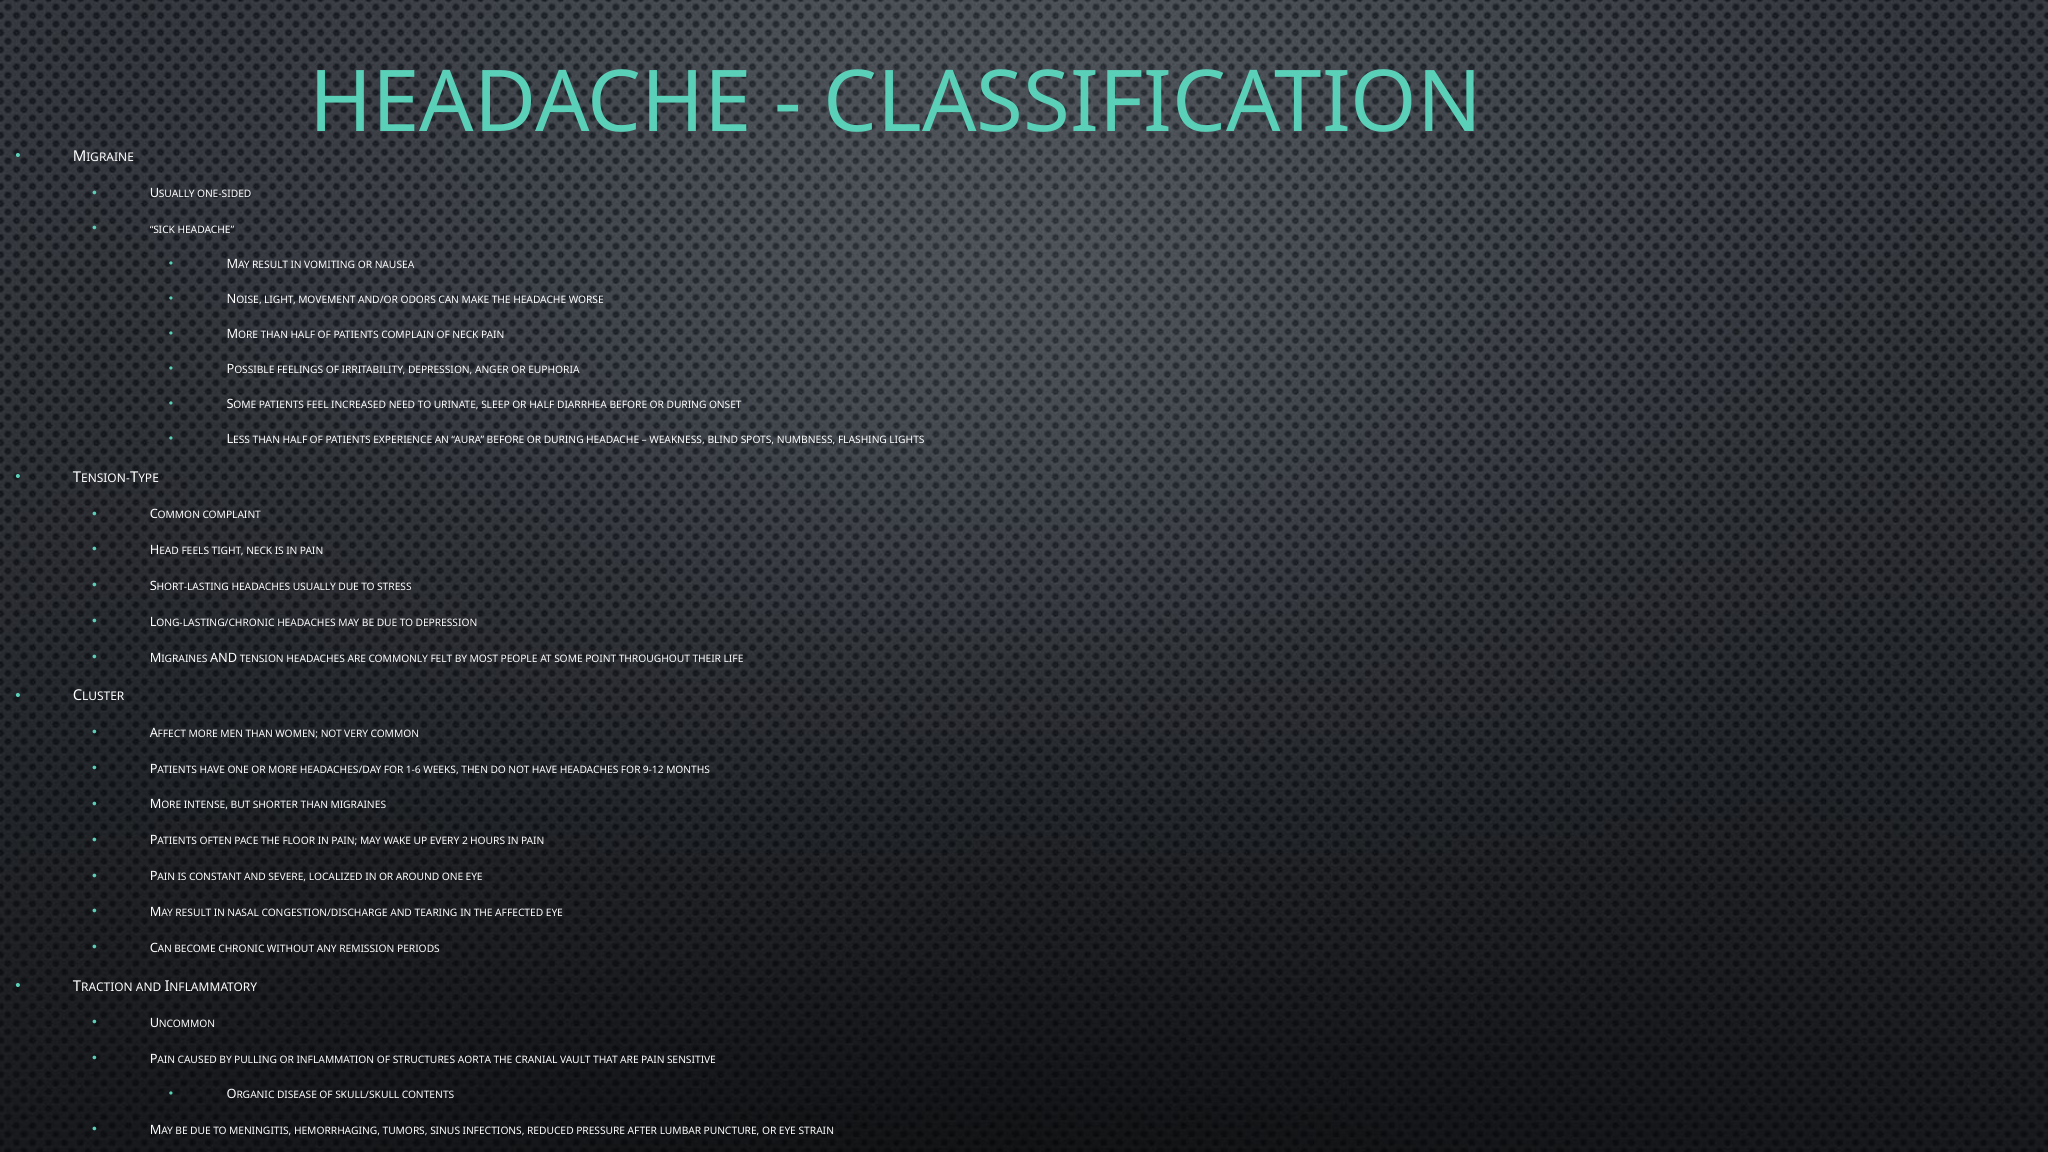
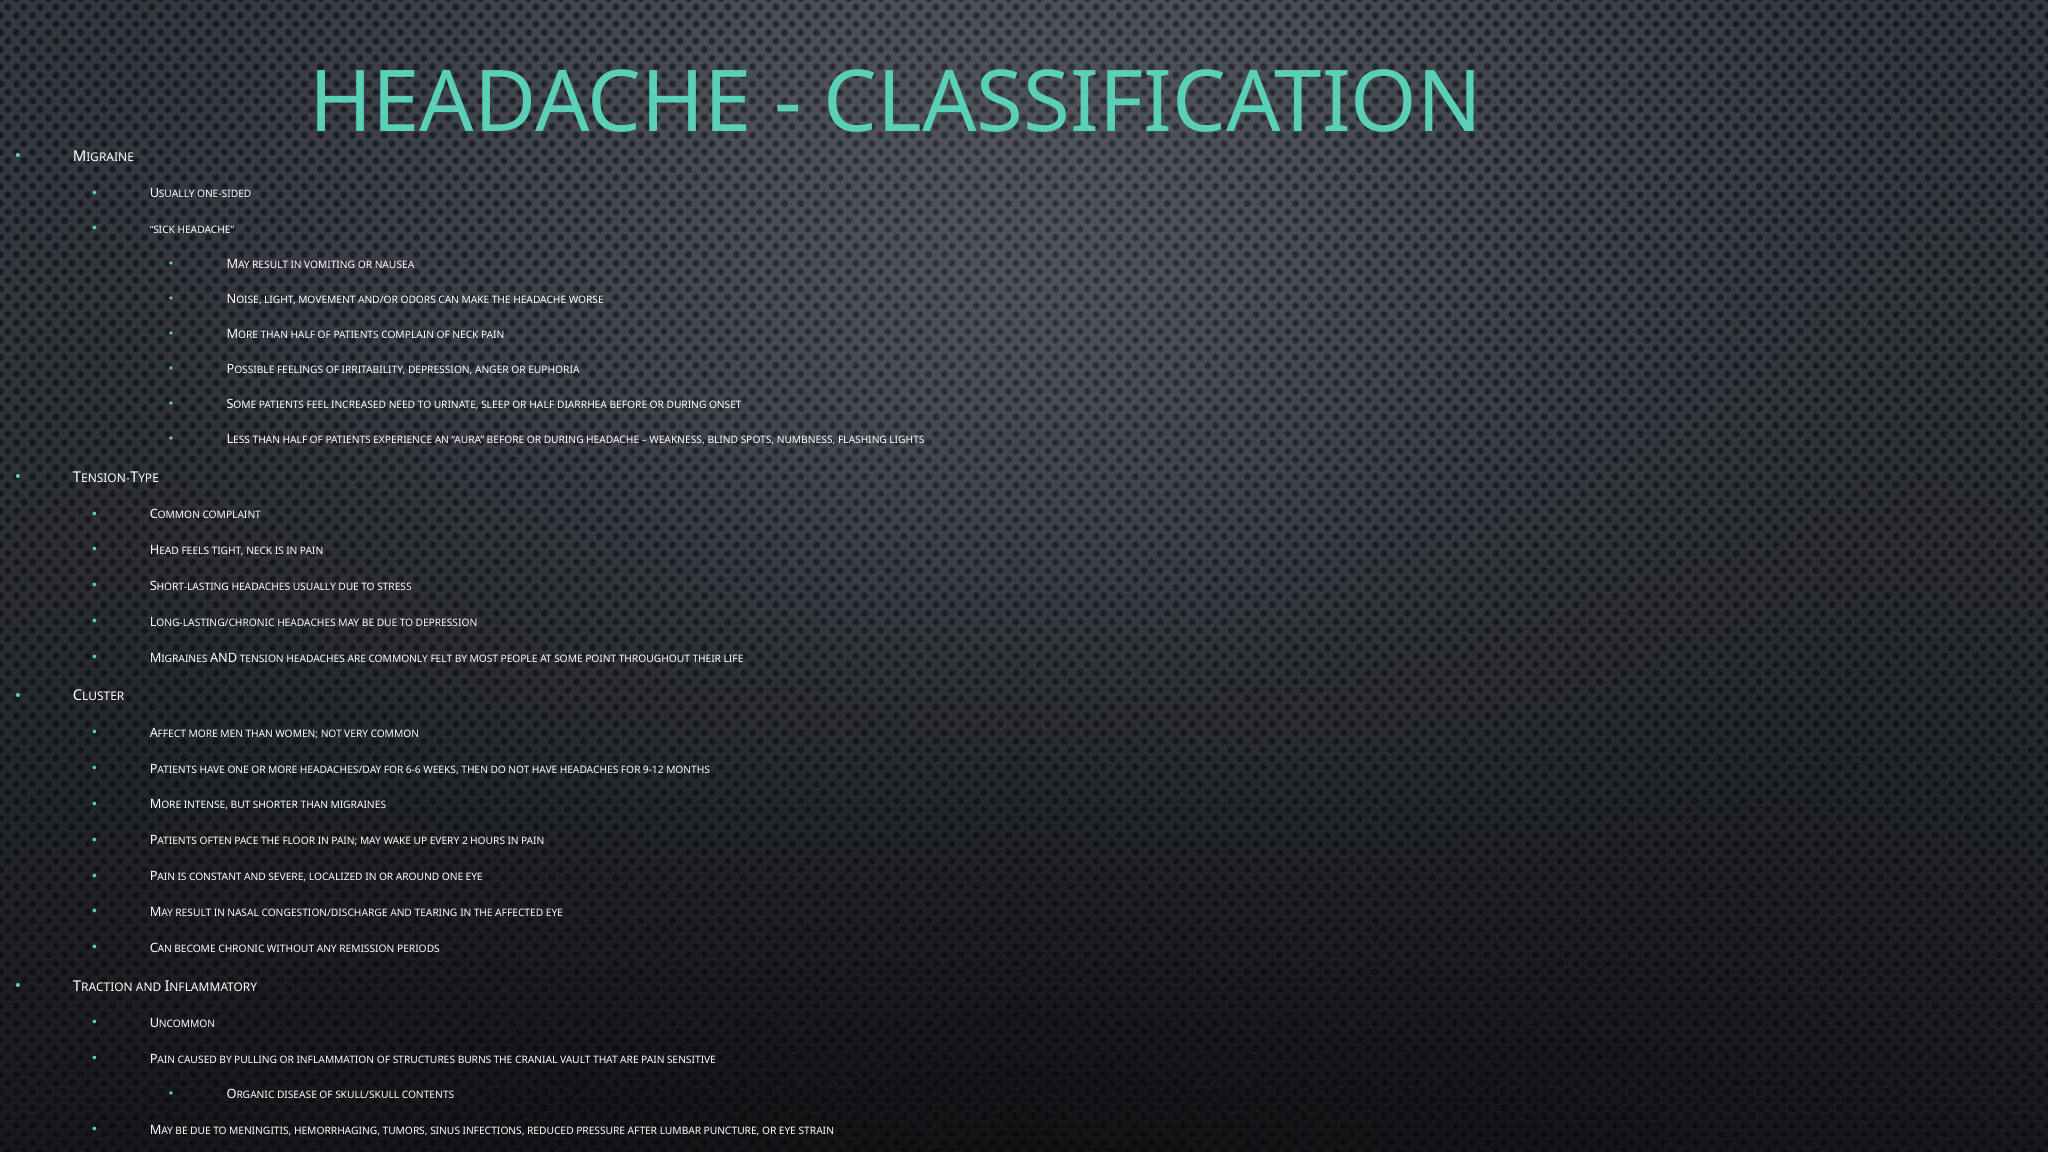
1-6: 1-6 -> 6-6
AORTA: AORTA -> BURNS
